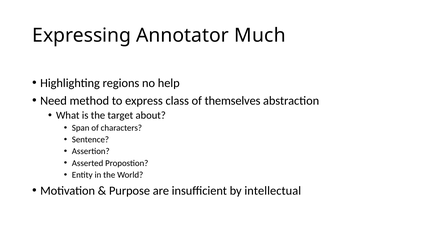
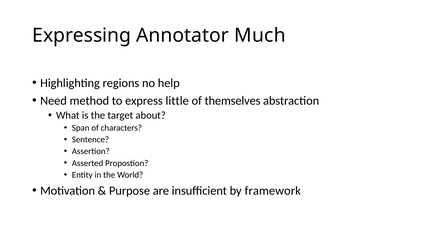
class: class -> little
intellectual: intellectual -> framework
